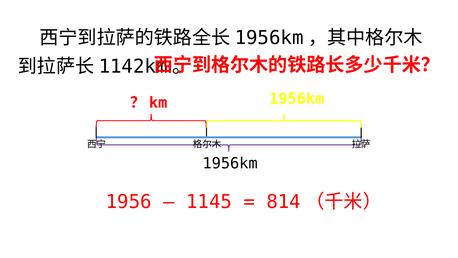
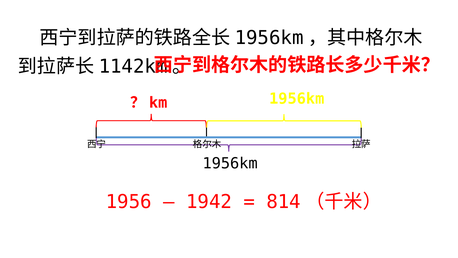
1145: 1145 -> 1942
